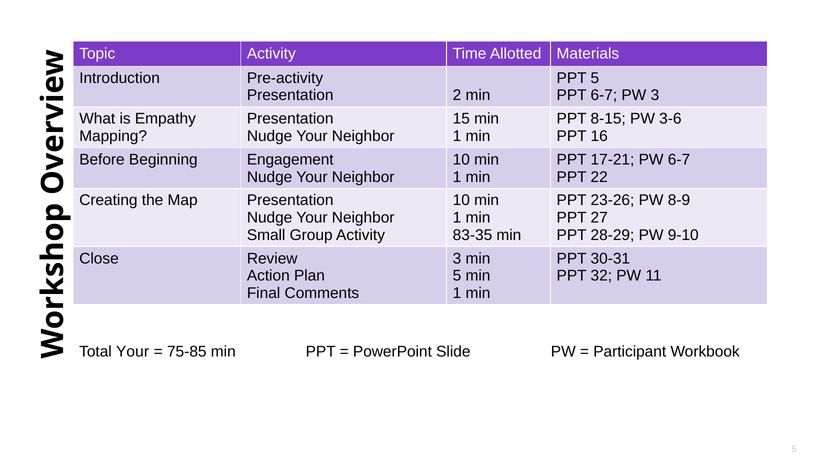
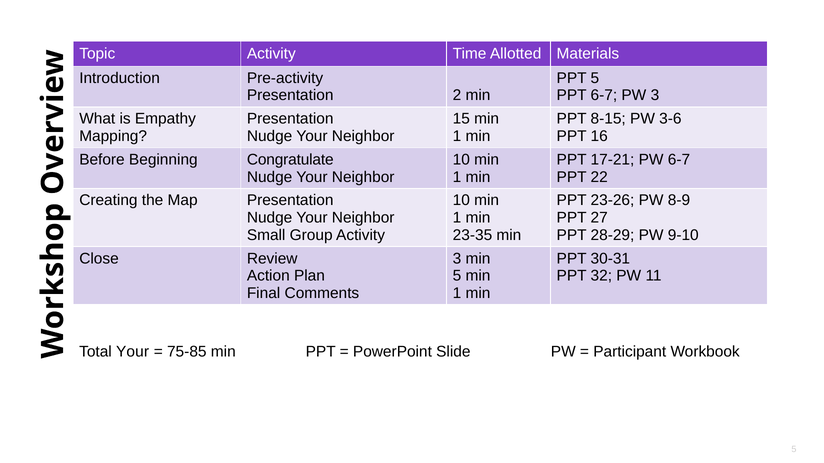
Engagement: Engagement -> Congratulate
83-35: 83-35 -> 23-35
